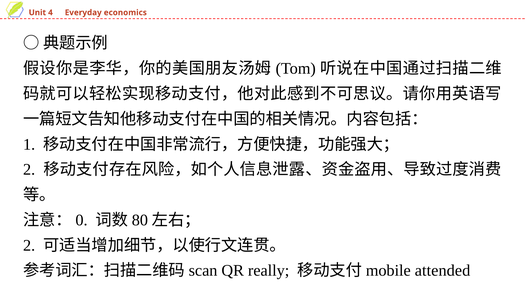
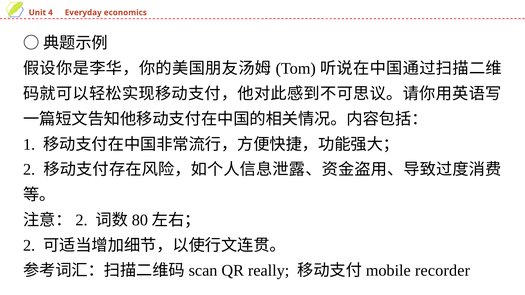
0 at (82, 220): 0 -> 2
attended: attended -> recorder
